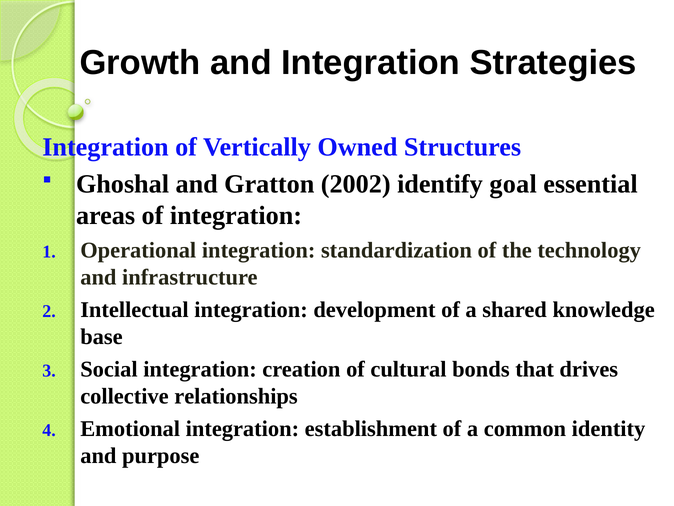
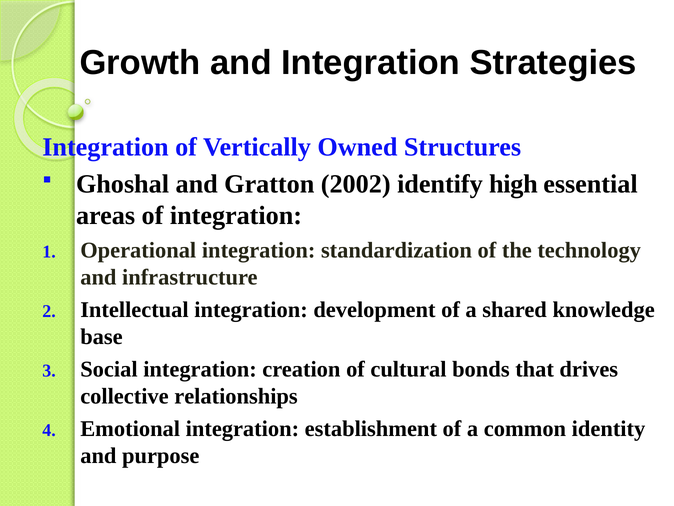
goal: goal -> high
